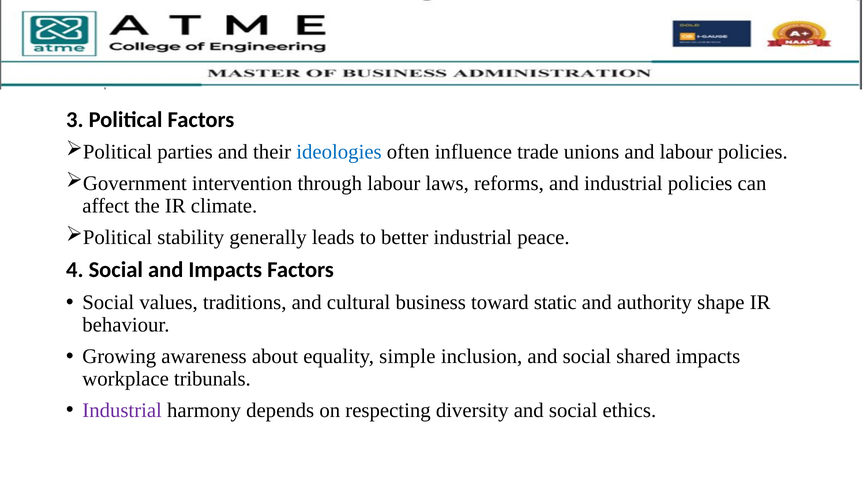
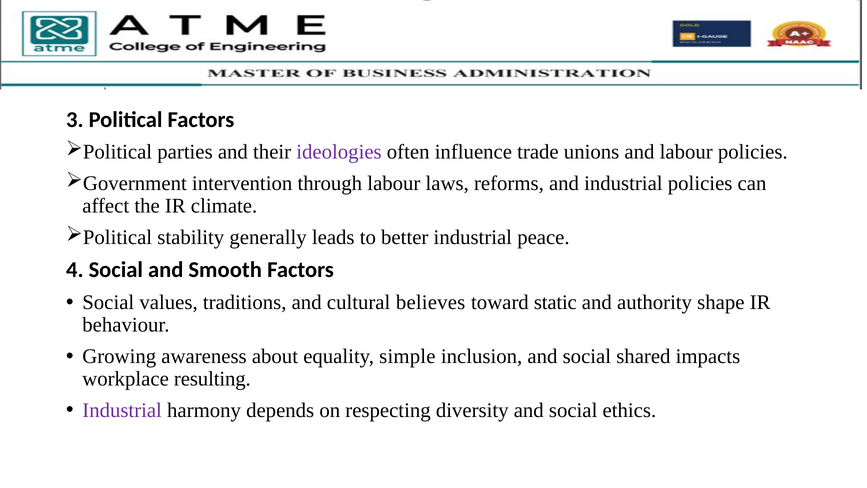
ideologies colour: blue -> purple
and Impacts: Impacts -> Smooth
business: business -> believes
tribunals: tribunals -> resulting
